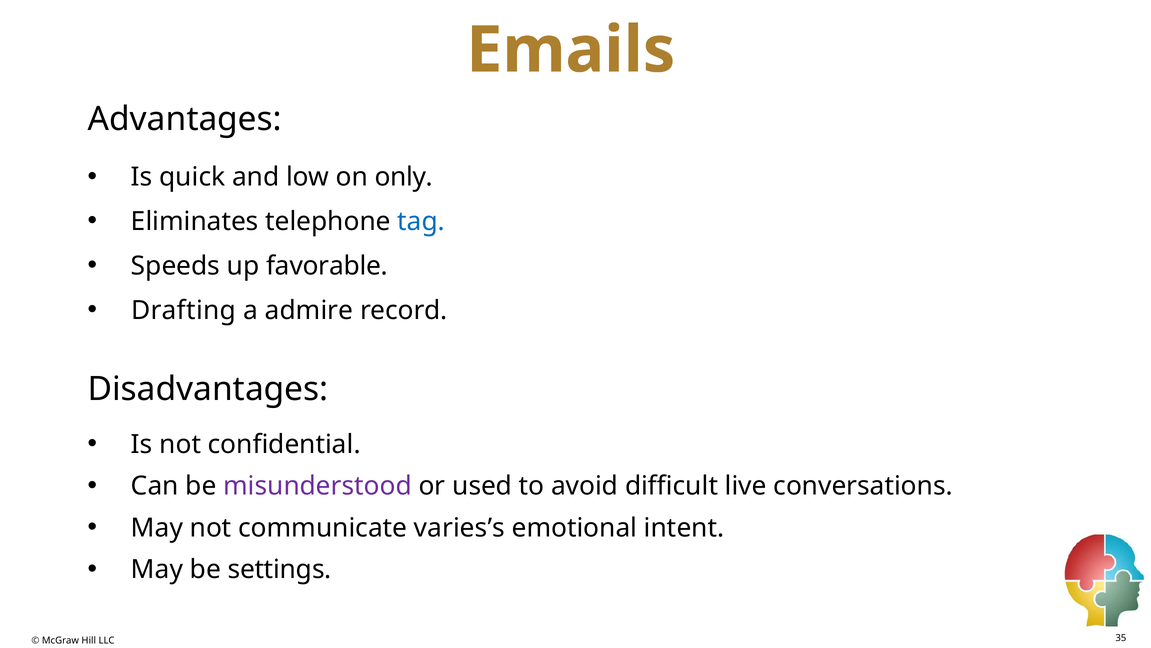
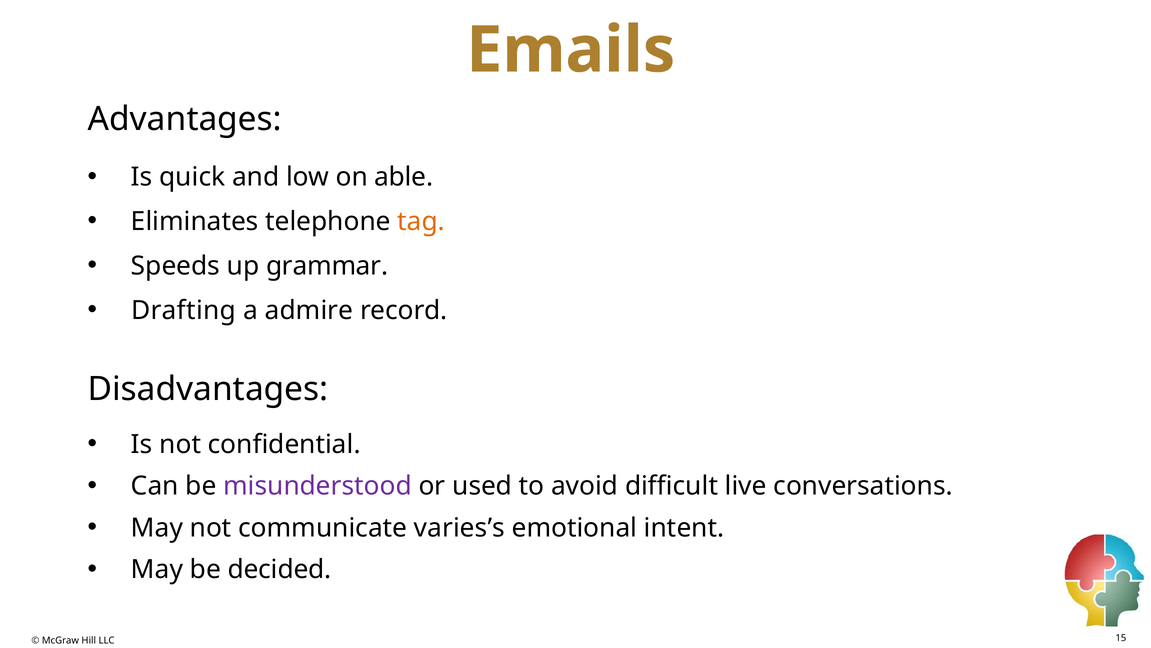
only: only -> able
tag colour: blue -> orange
favorable: favorable -> grammar
settings: settings -> decided
35: 35 -> 15
